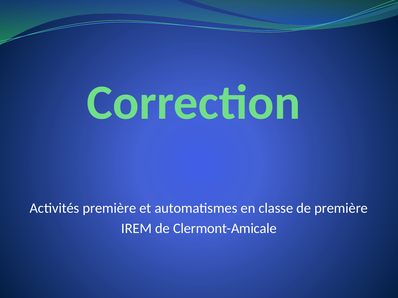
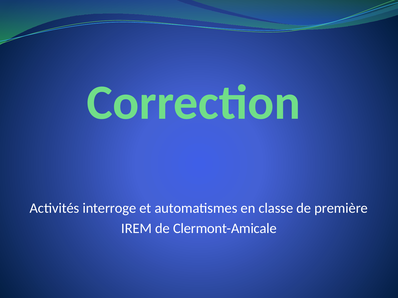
Activités première: première -> interroge
